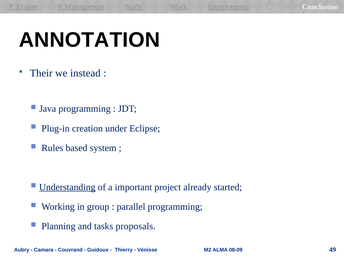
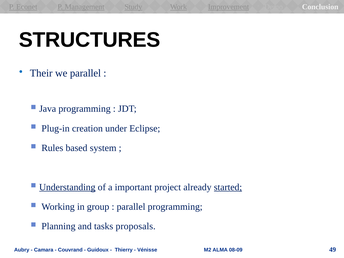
ANNOTATION: ANNOTATION -> STRUCTURES
we instead: instead -> parallel
started underline: none -> present
